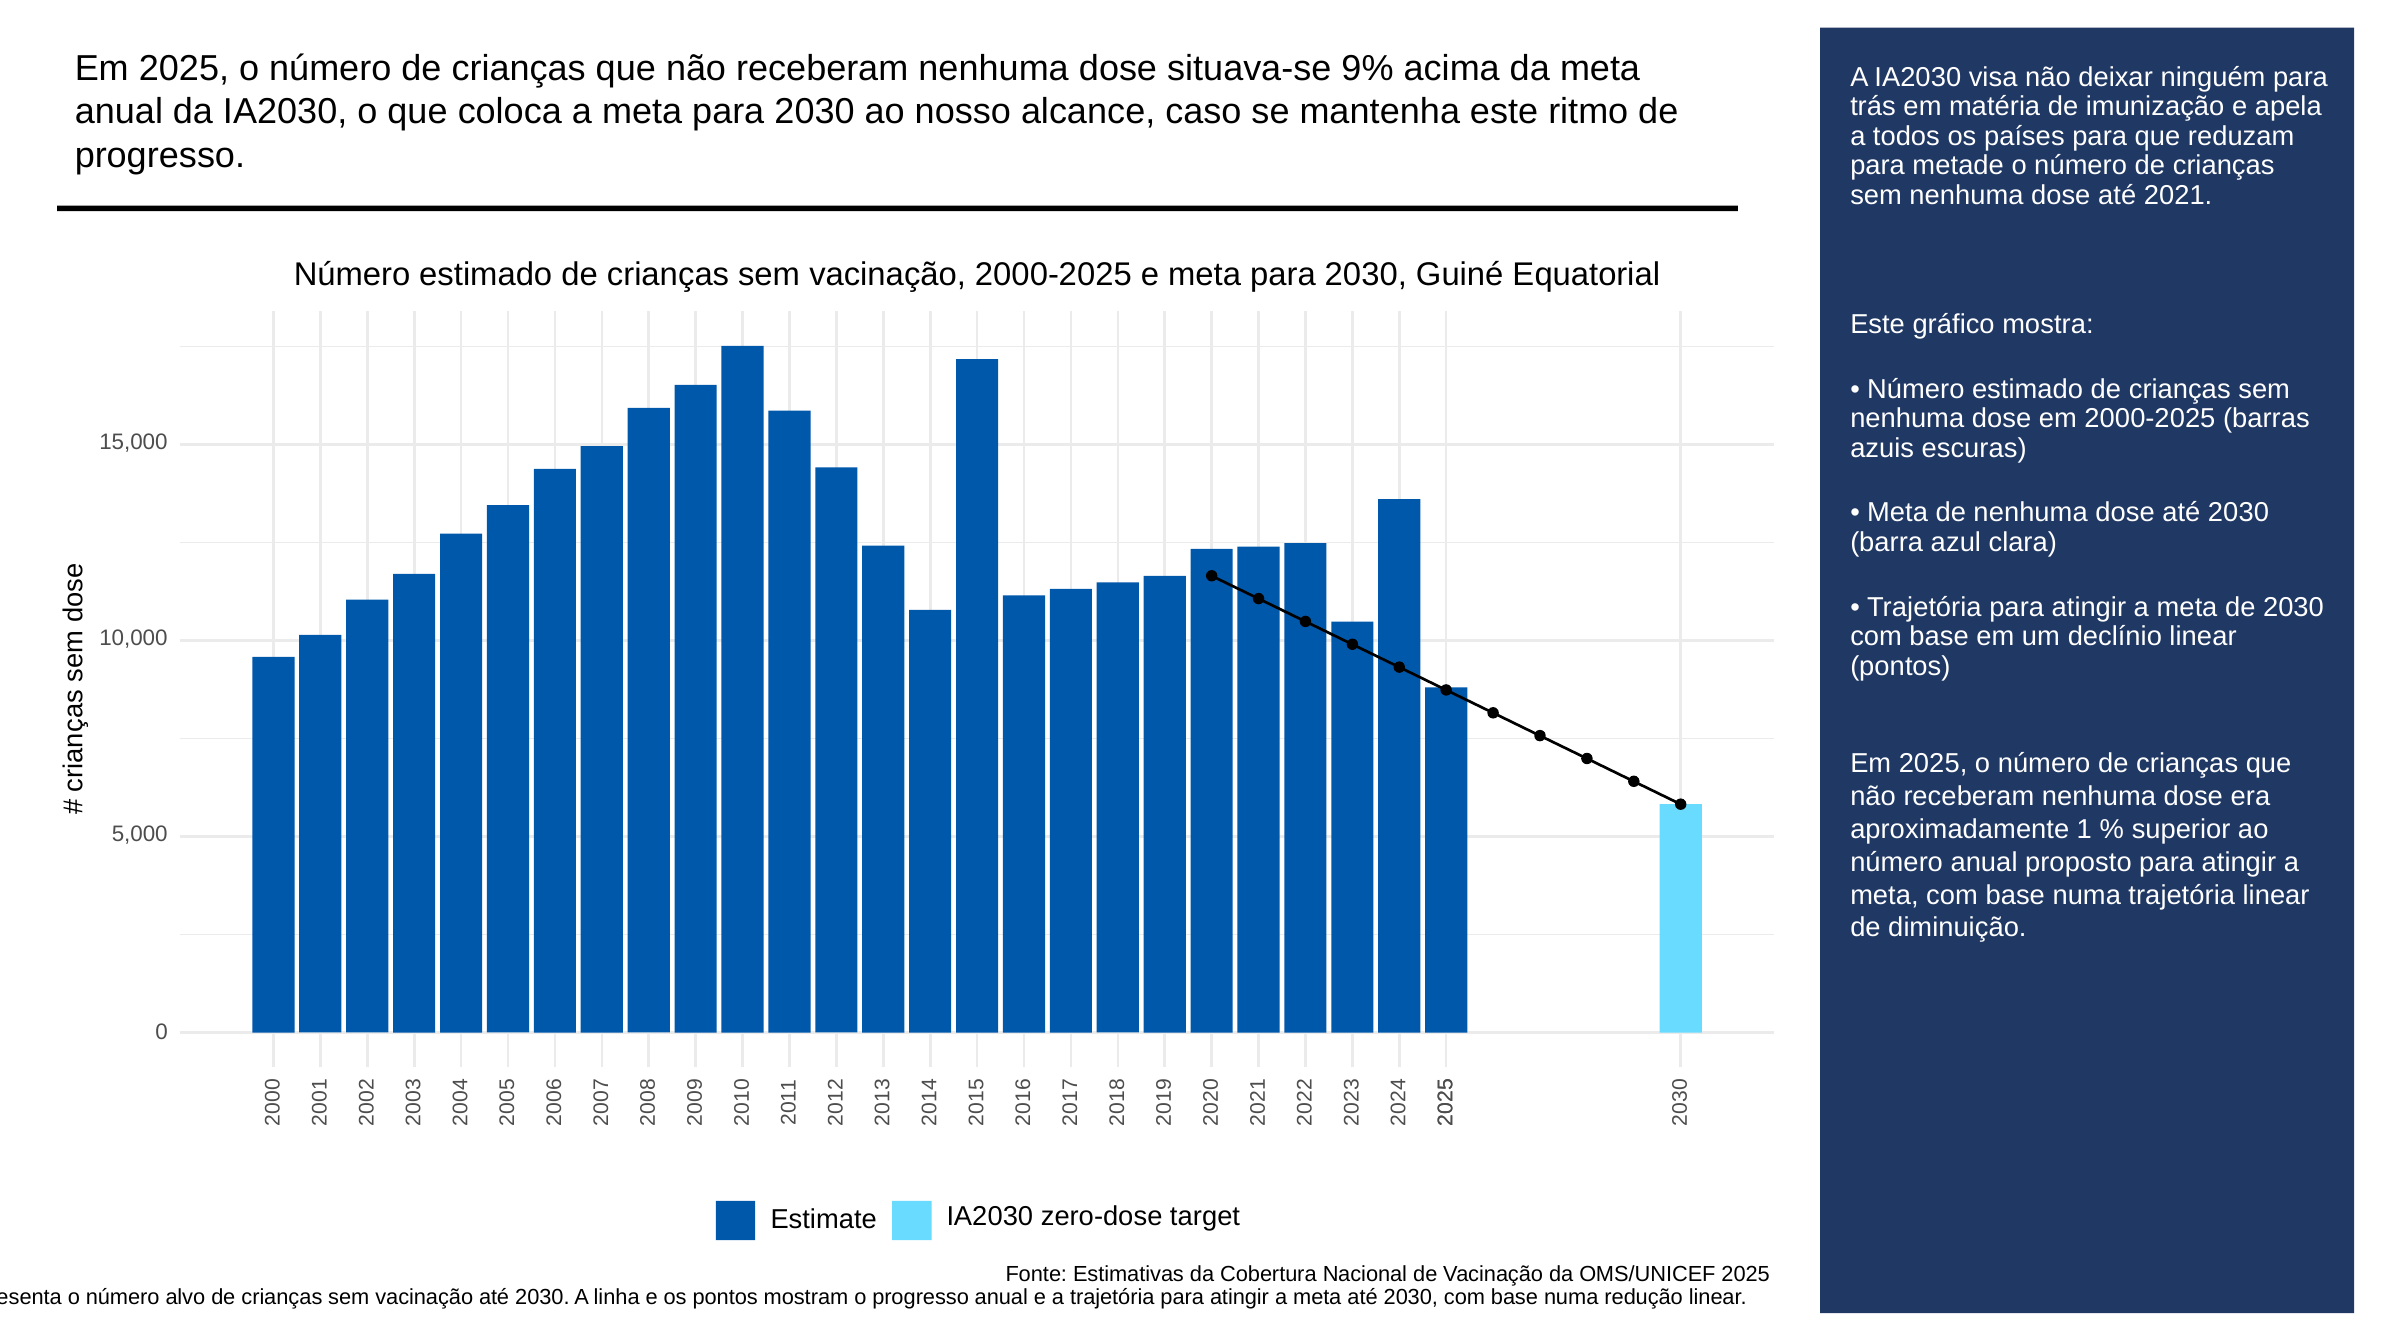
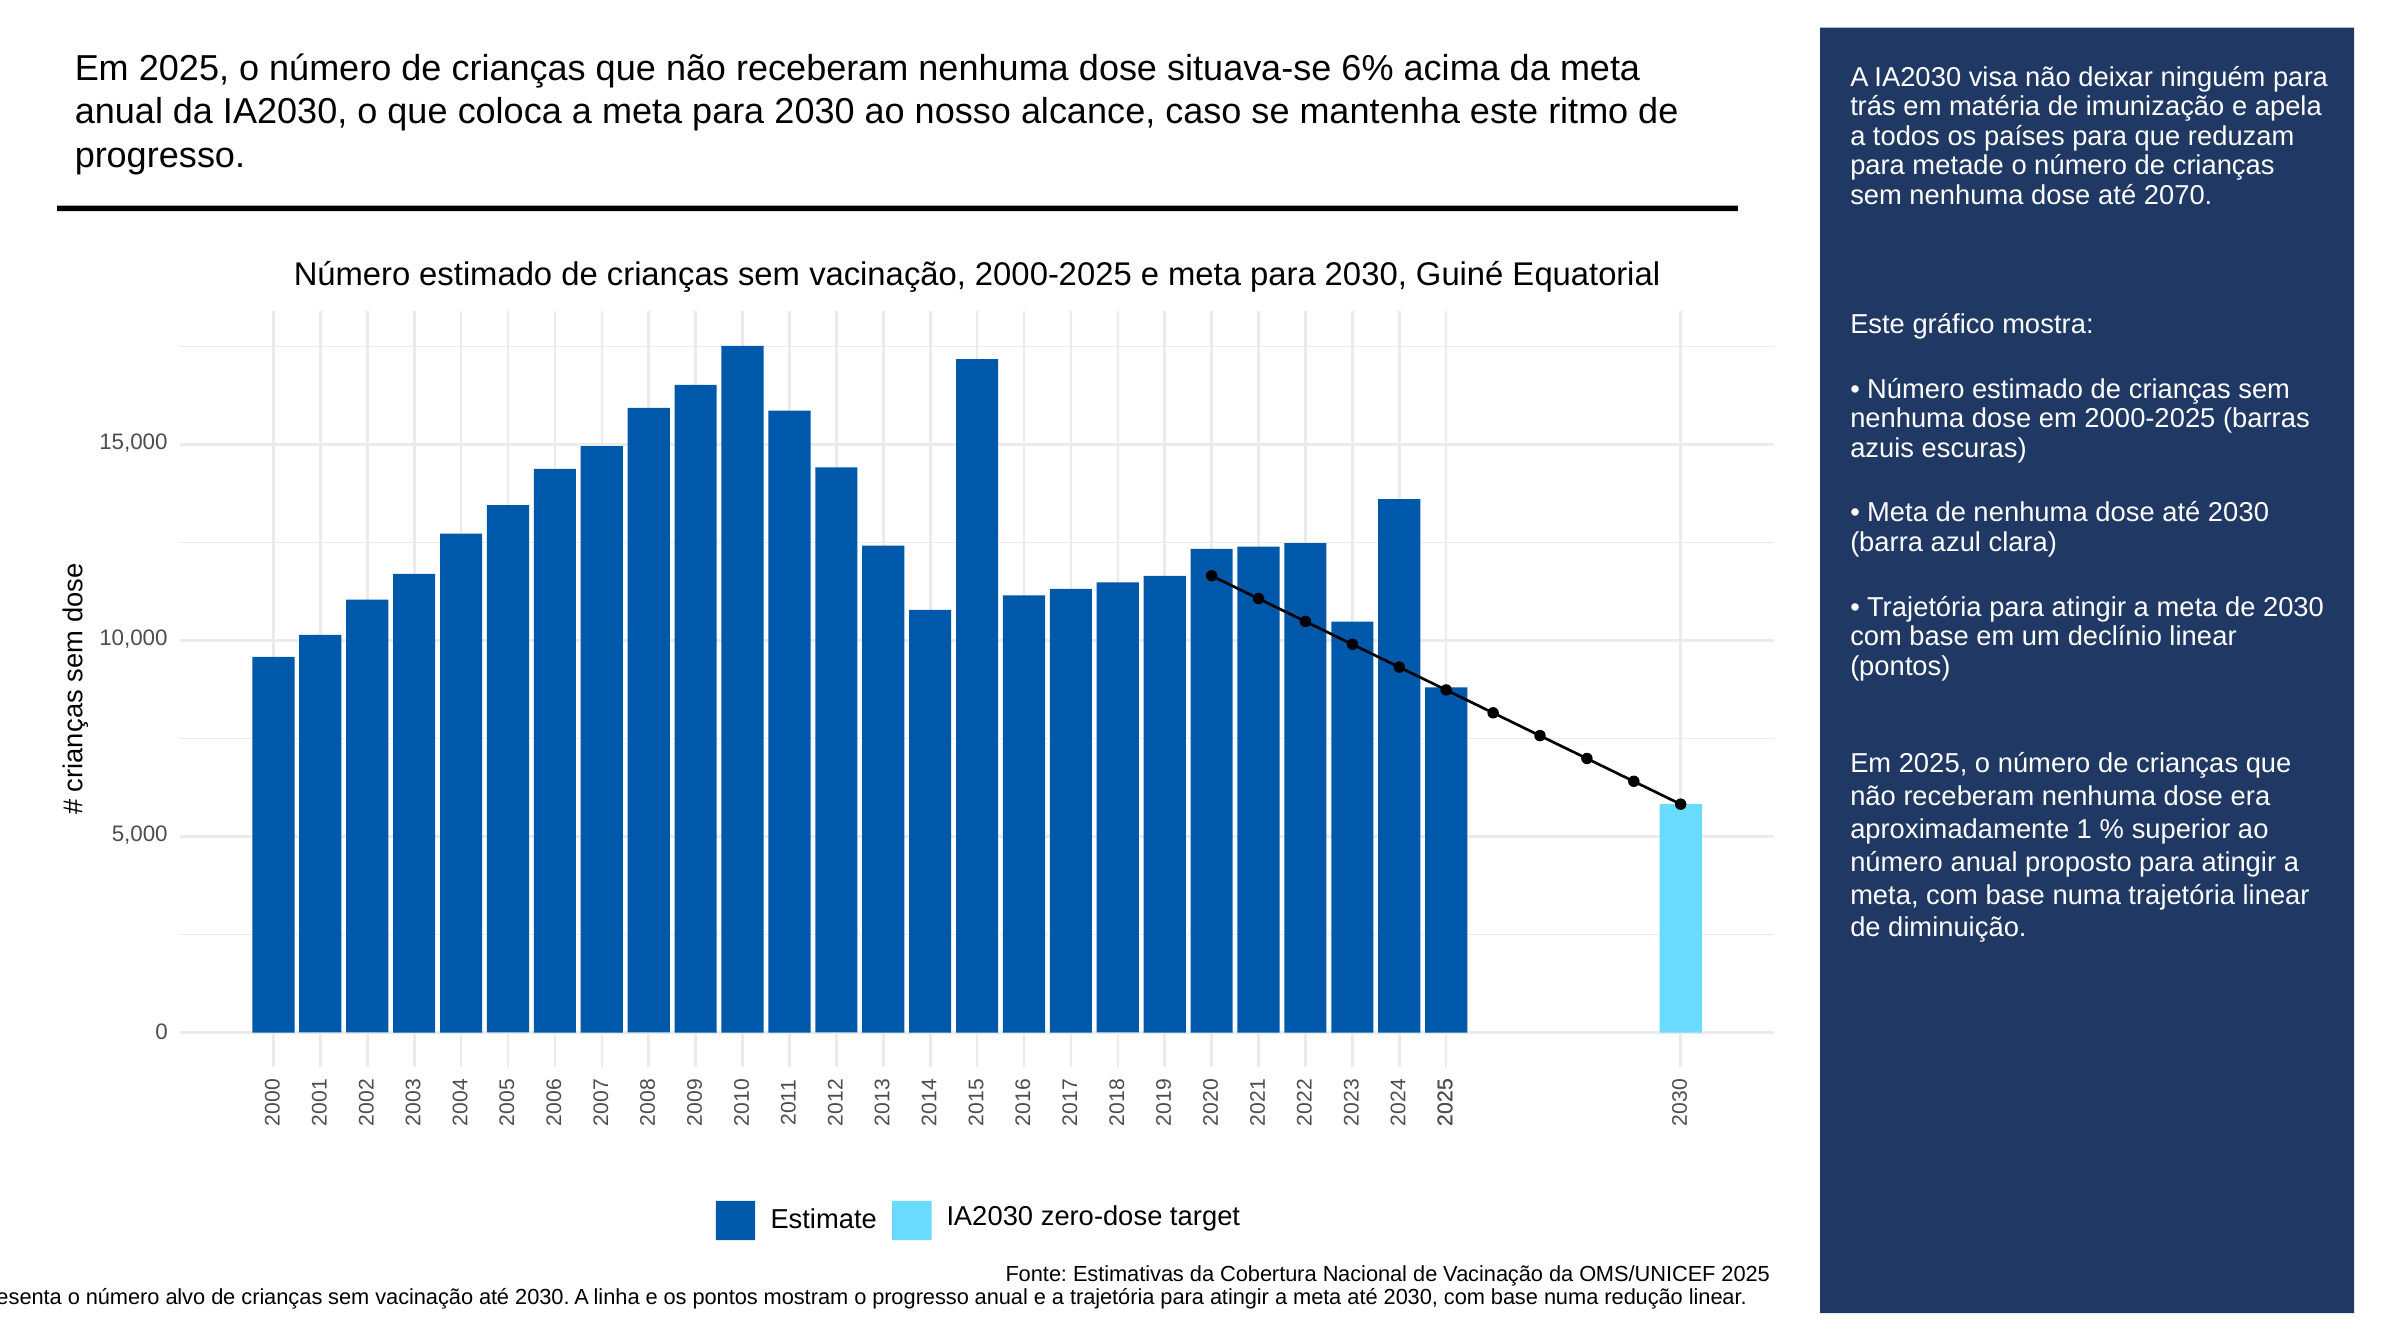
9%: 9% -> 6%
2021: 2021 -> 2070
